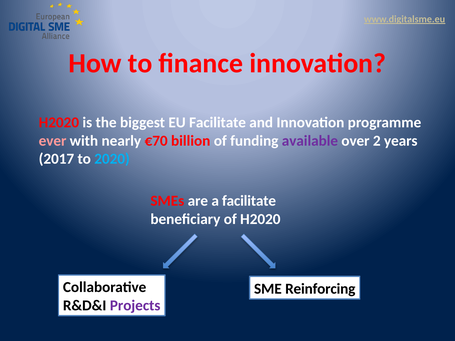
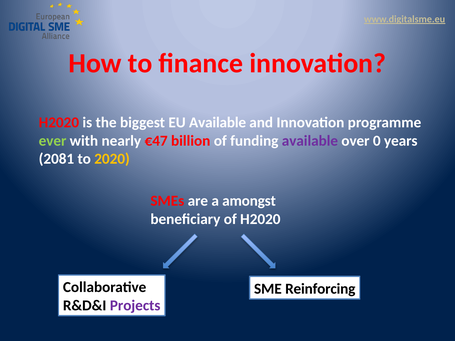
EU Facilitate: Facilitate -> Available
ever colour: pink -> light green
€70: €70 -> €47
2: 2 -> 0
2017: 2017 -> 2081
2020 colour: light blue -> yellow
a facilitate: facilitate -> amongst
